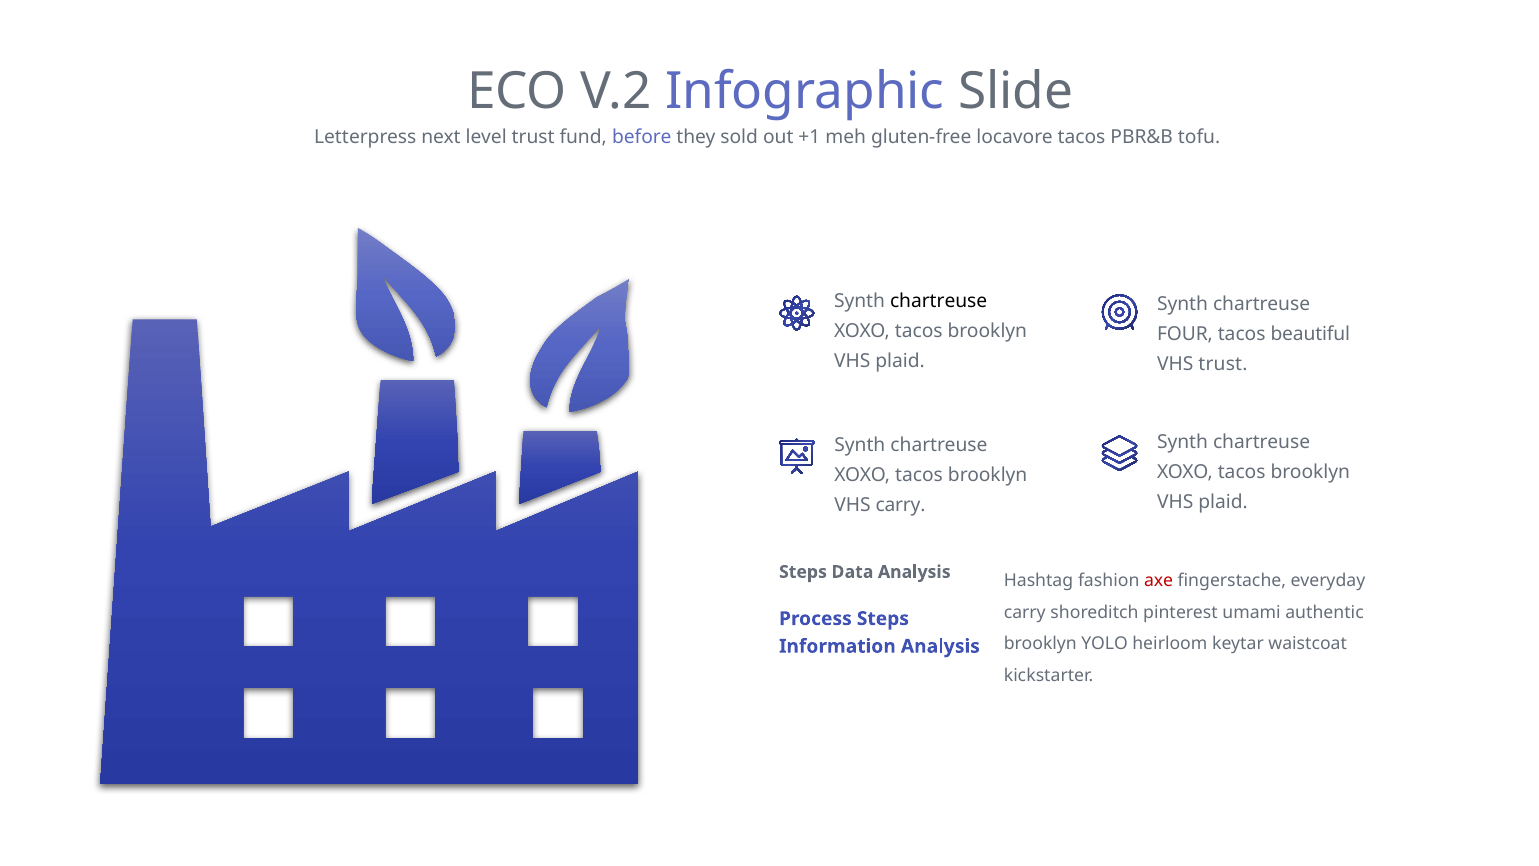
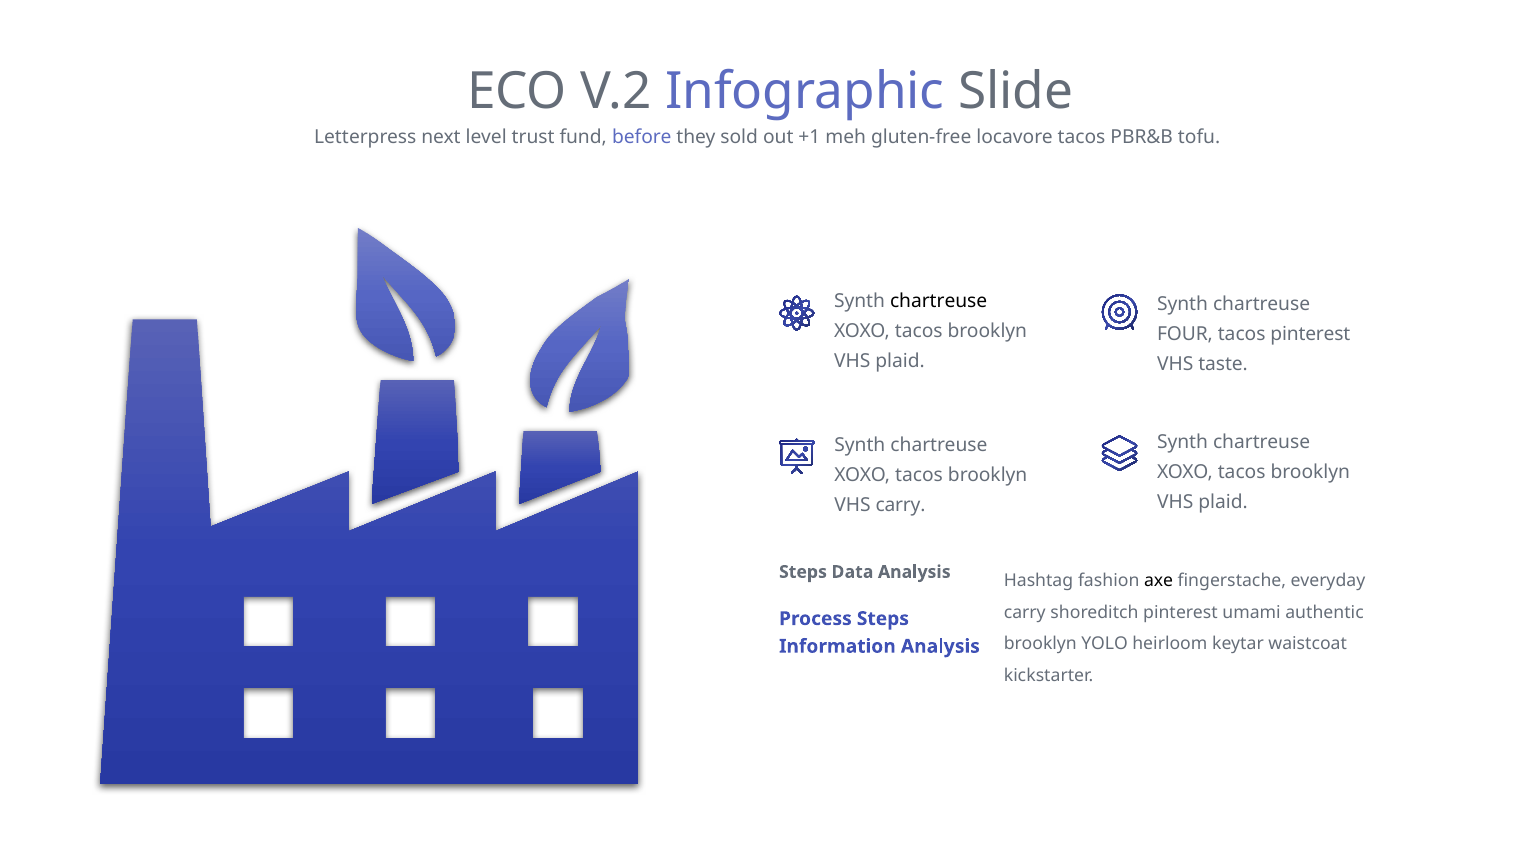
tacos beautiful: beautiful -> pinterest
VHS trust: trust -> taste
axe colour: red -> black
